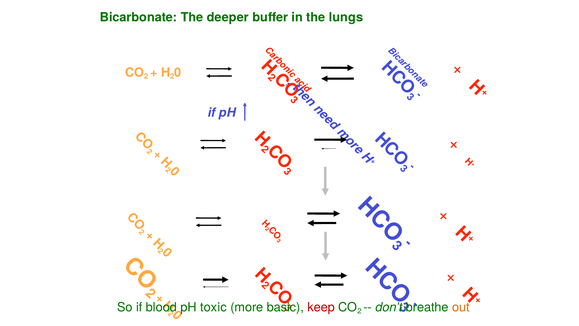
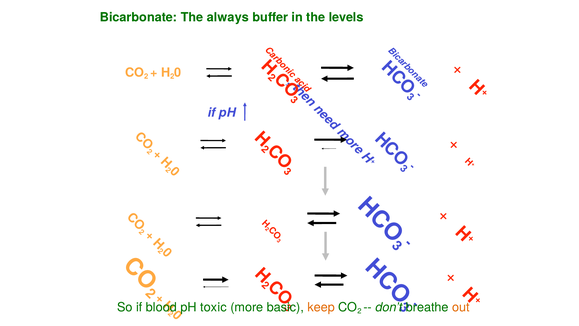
deeper: deeper -> always
lungs: lungs -> levels
keep colour: red -> orange
